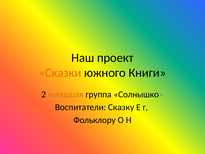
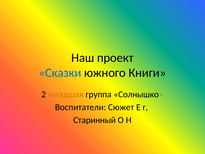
Сказки colour: orange -> blue
Сказку: Сказку -> Сюжет
Фольклору: Фольклору -> Старинный
